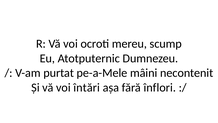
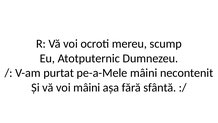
voi întări: întări -> mâini
înflori: înflori -> sfântă
